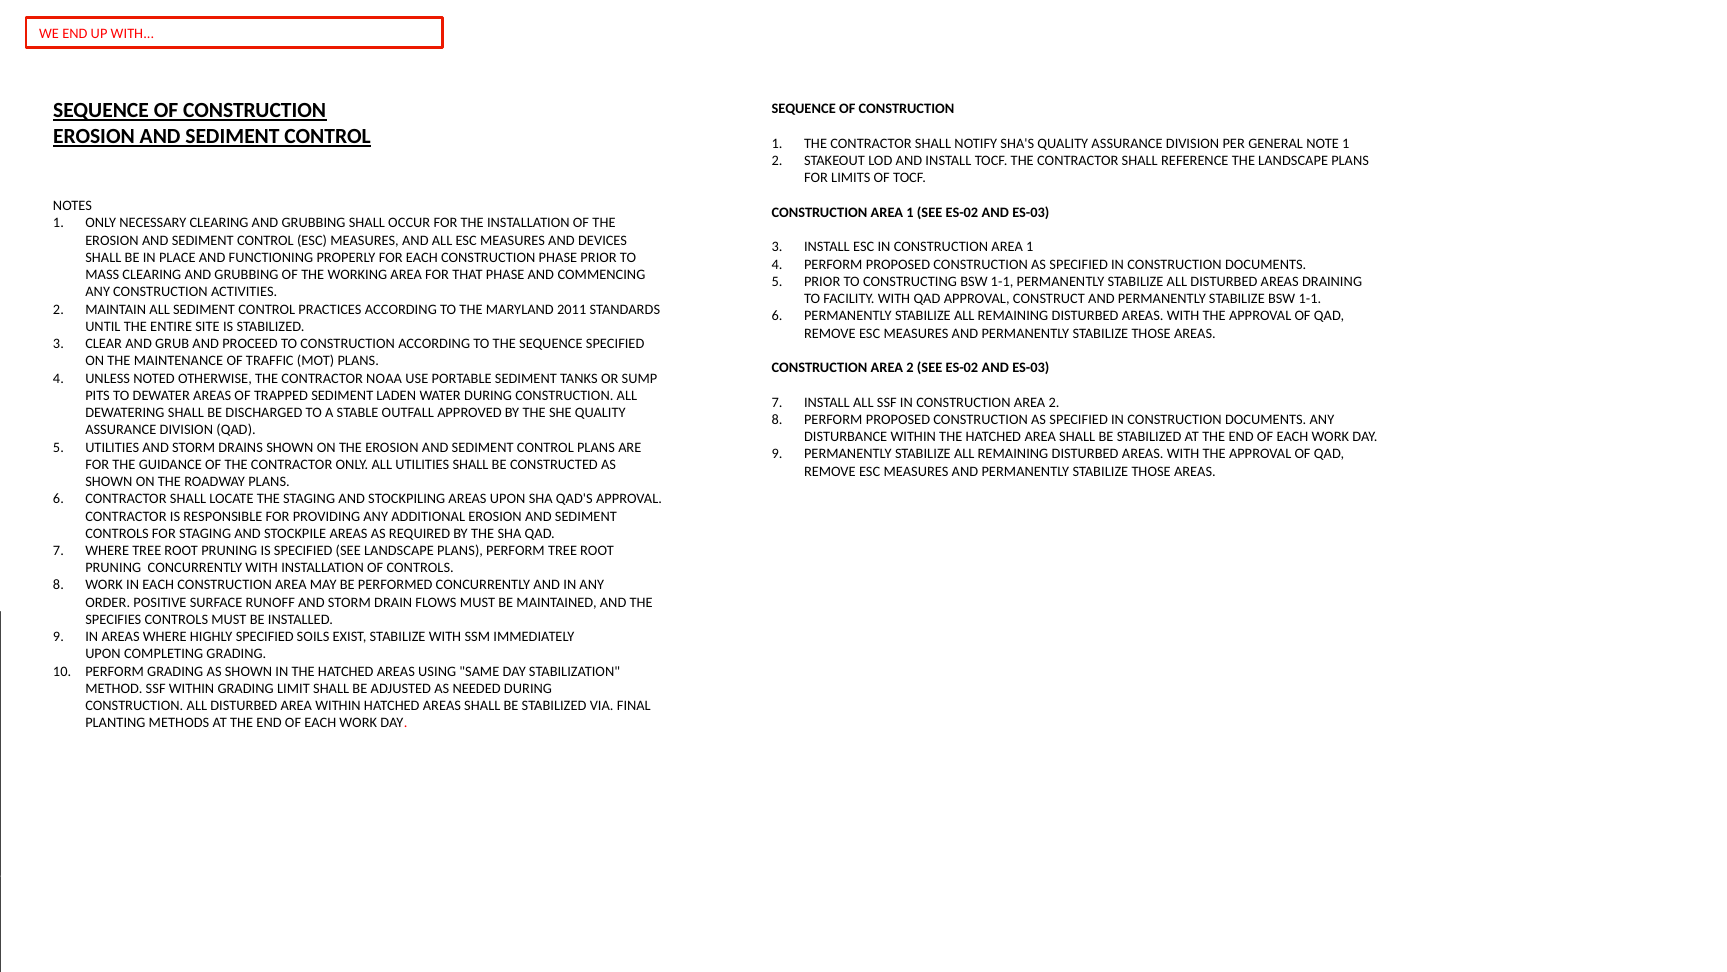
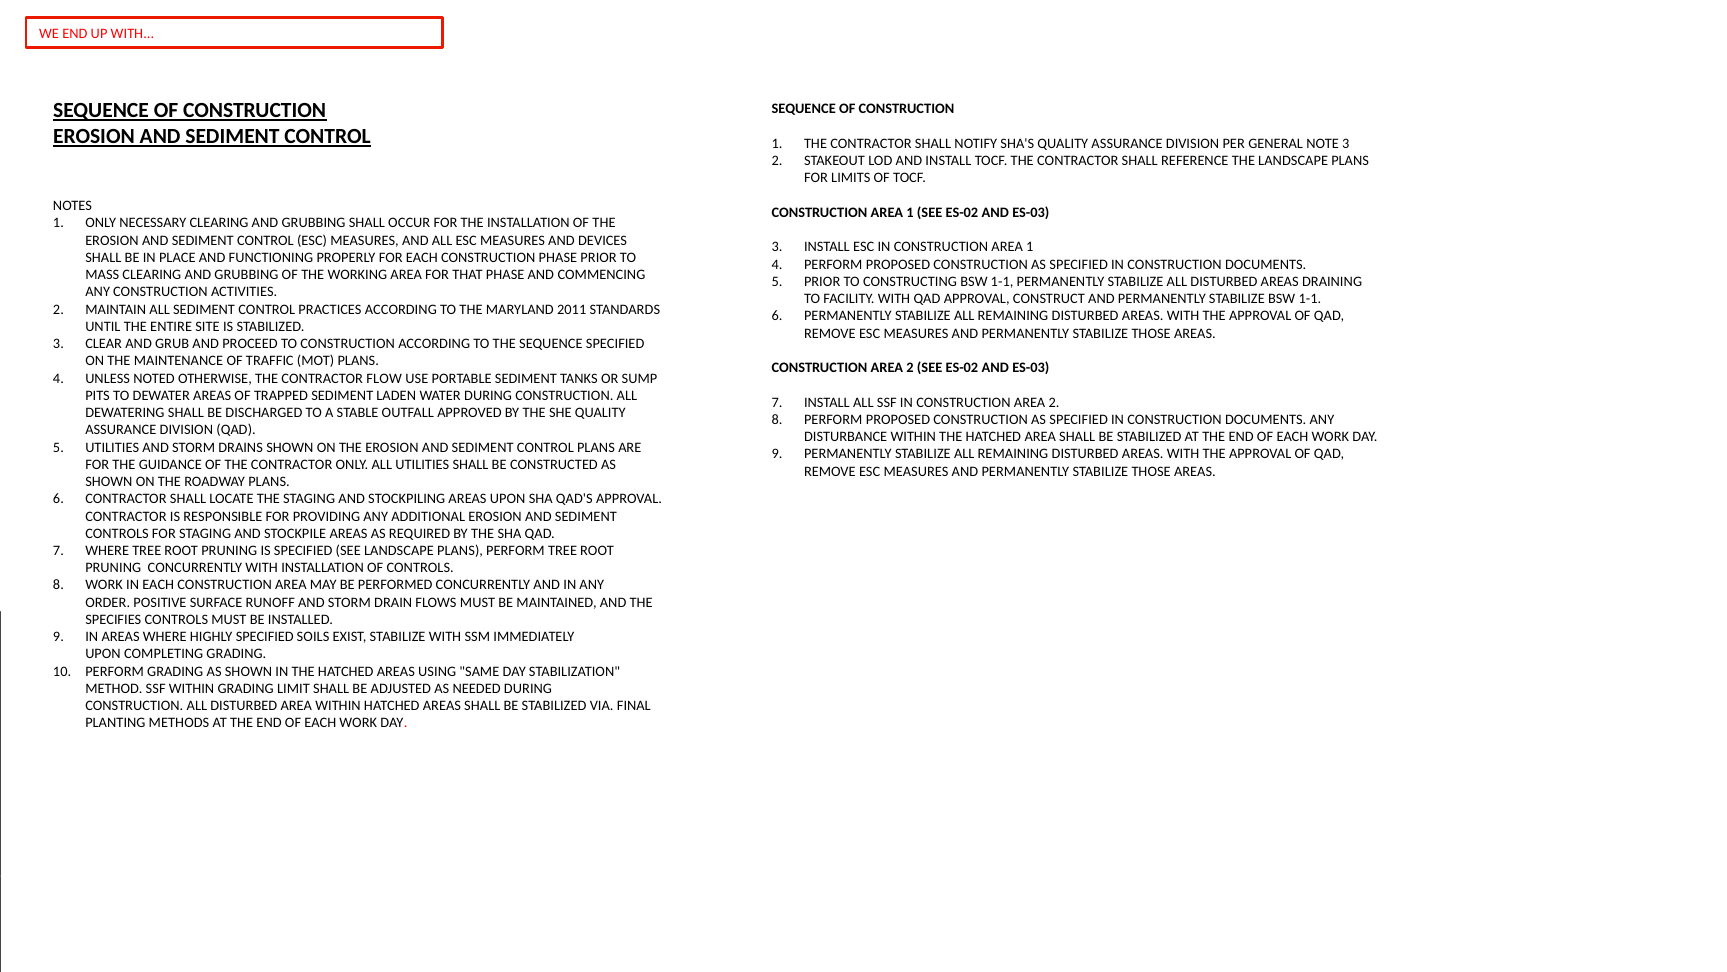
NOTE 1: 1 -> 3
NOAA: NOAA -> FLOW
